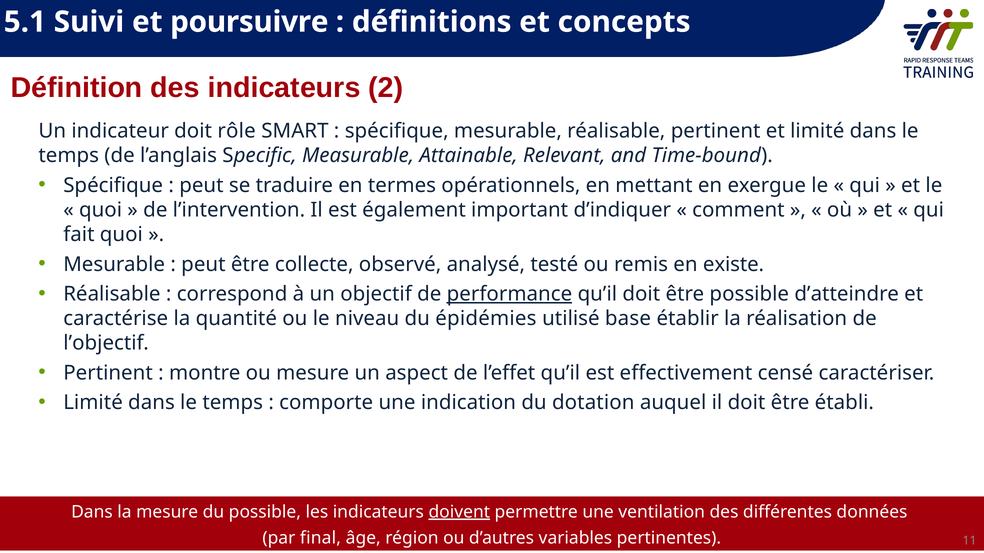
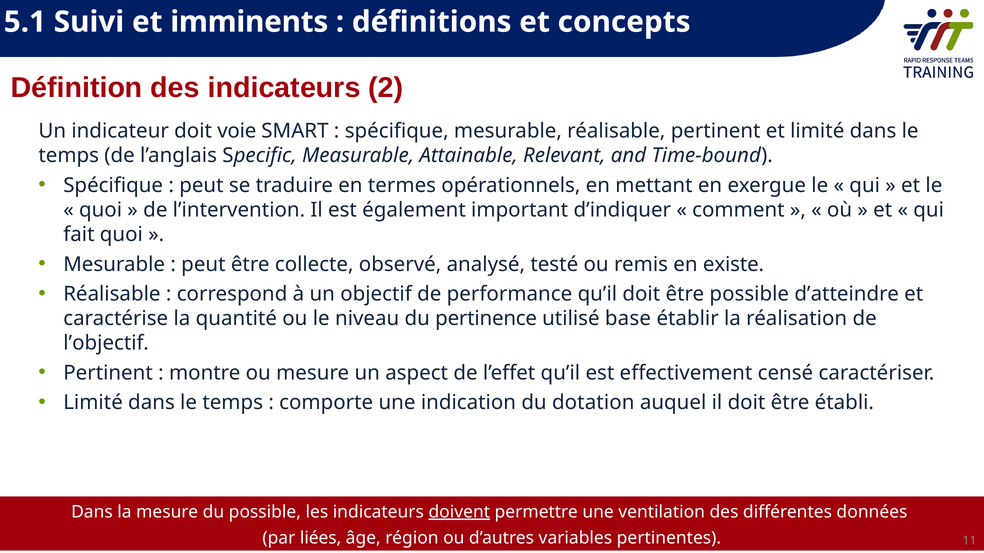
poursuivre: poursuivre -> imminents
rôle: rôle -> voie
performance underline: present -> none
épidémies: épidémies -> pertinence
final: final -> liées
